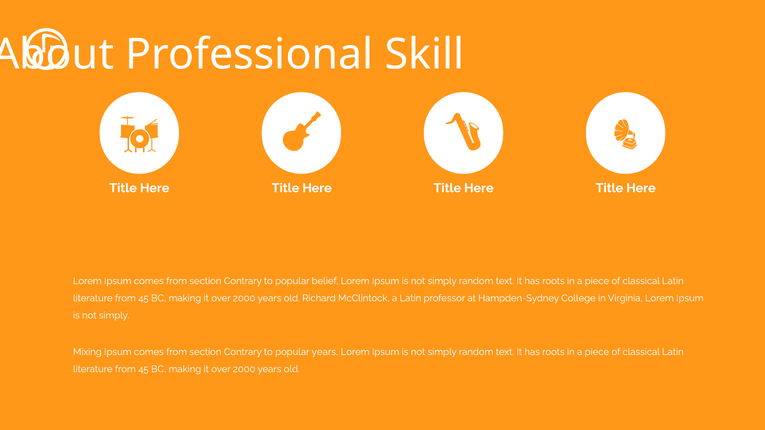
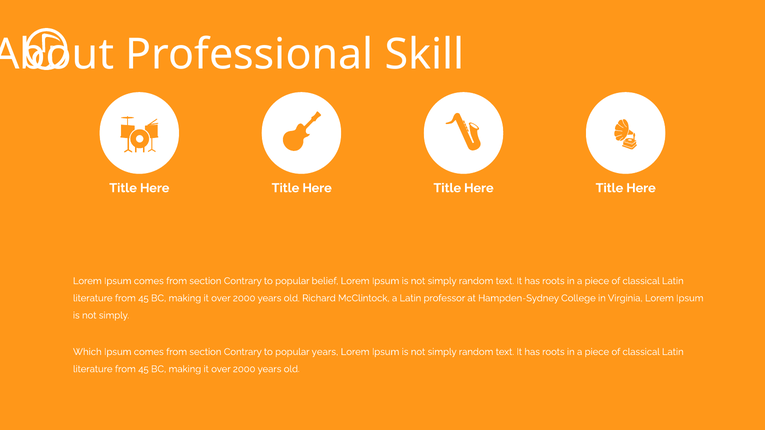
Mixing: Mixing -> Which
